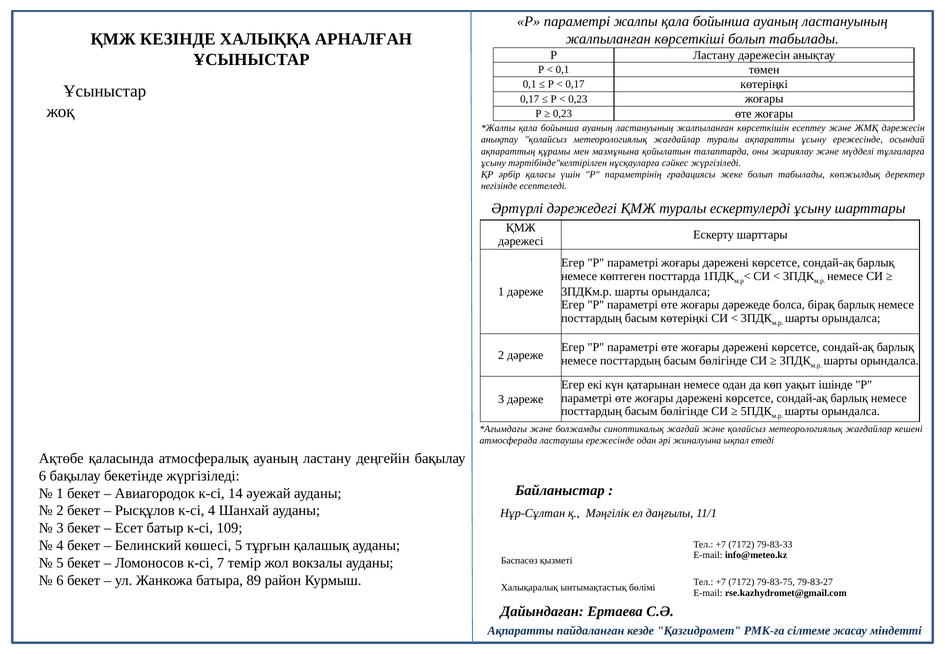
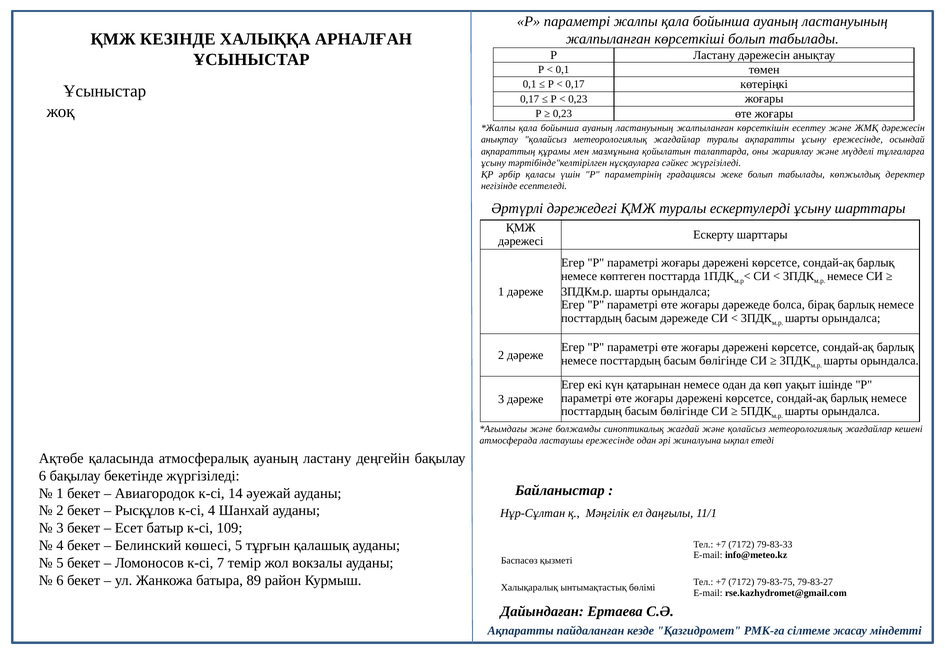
басым көтеріңкі: көтеріңкі -> дәрежеде
